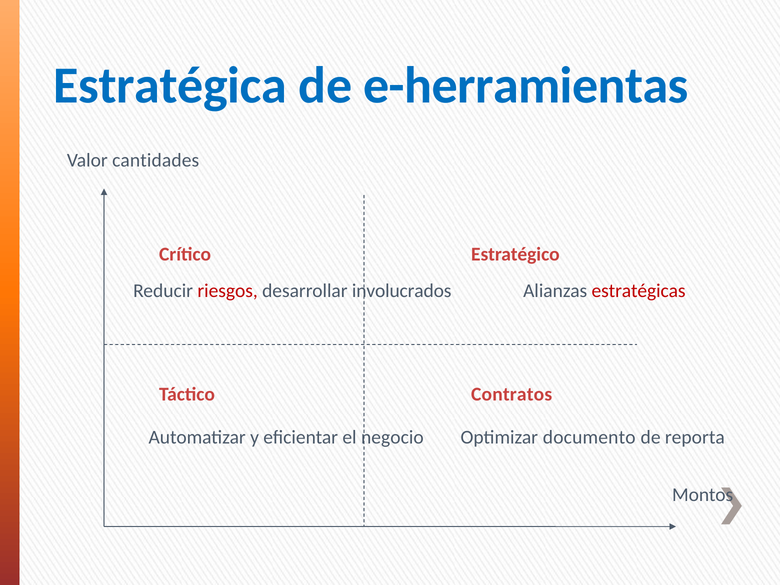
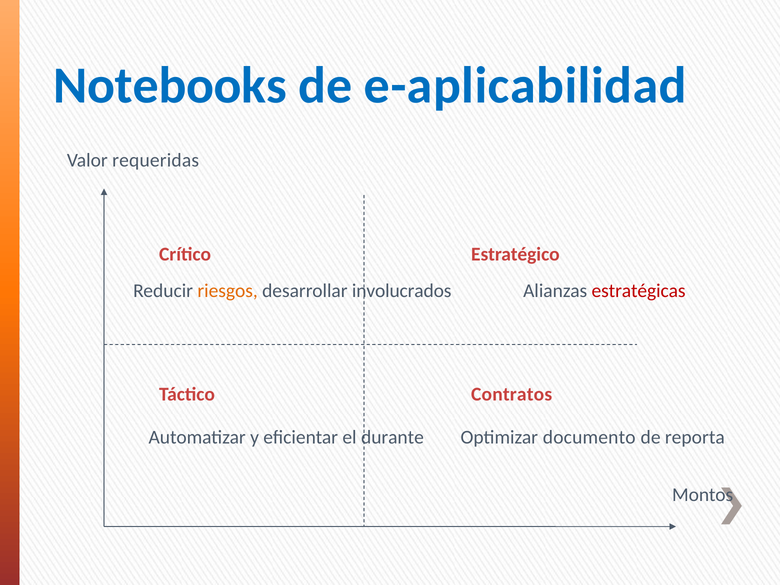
Estratégica: Estratégica -> Notebooks
e-herramientas: e-herramientas -> e-aplicabilidad
cantidades: cantidades -> requeridas
riesgos colour: red -> orange
negocio: negocio -> durante
